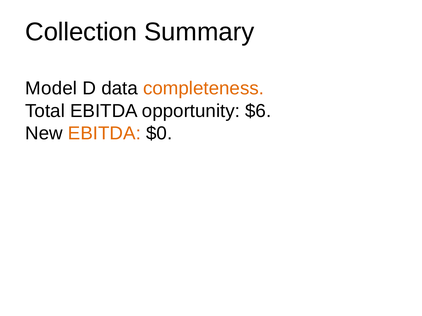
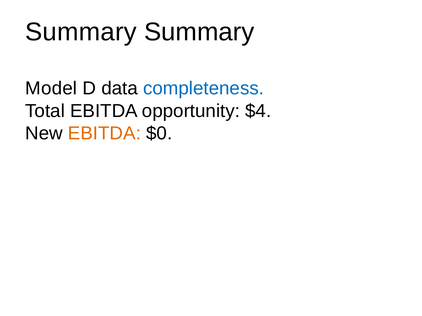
Collection at (81, 32): Collection -> Summary
completeness colour: orange -> blue
$6: $6 -> $4
